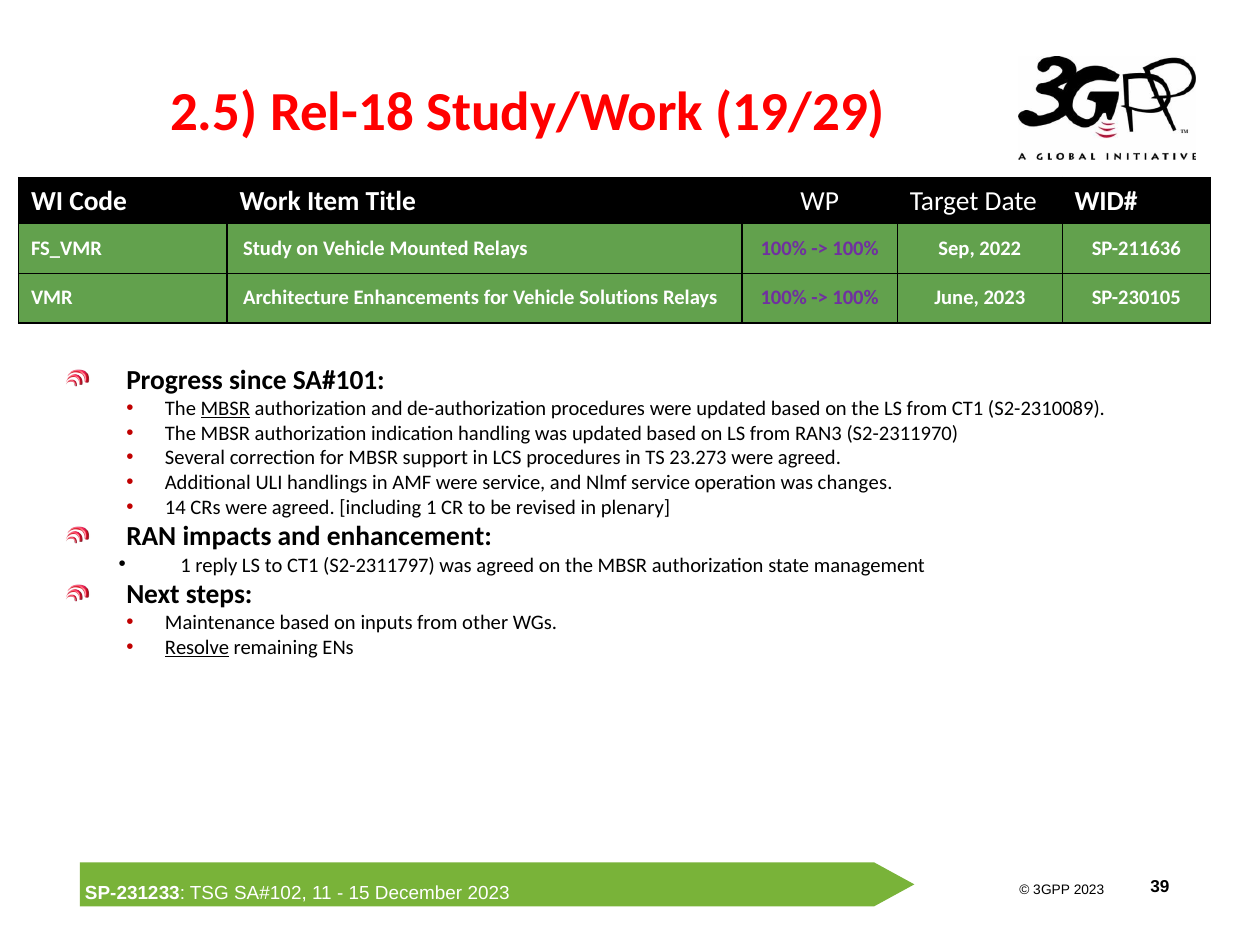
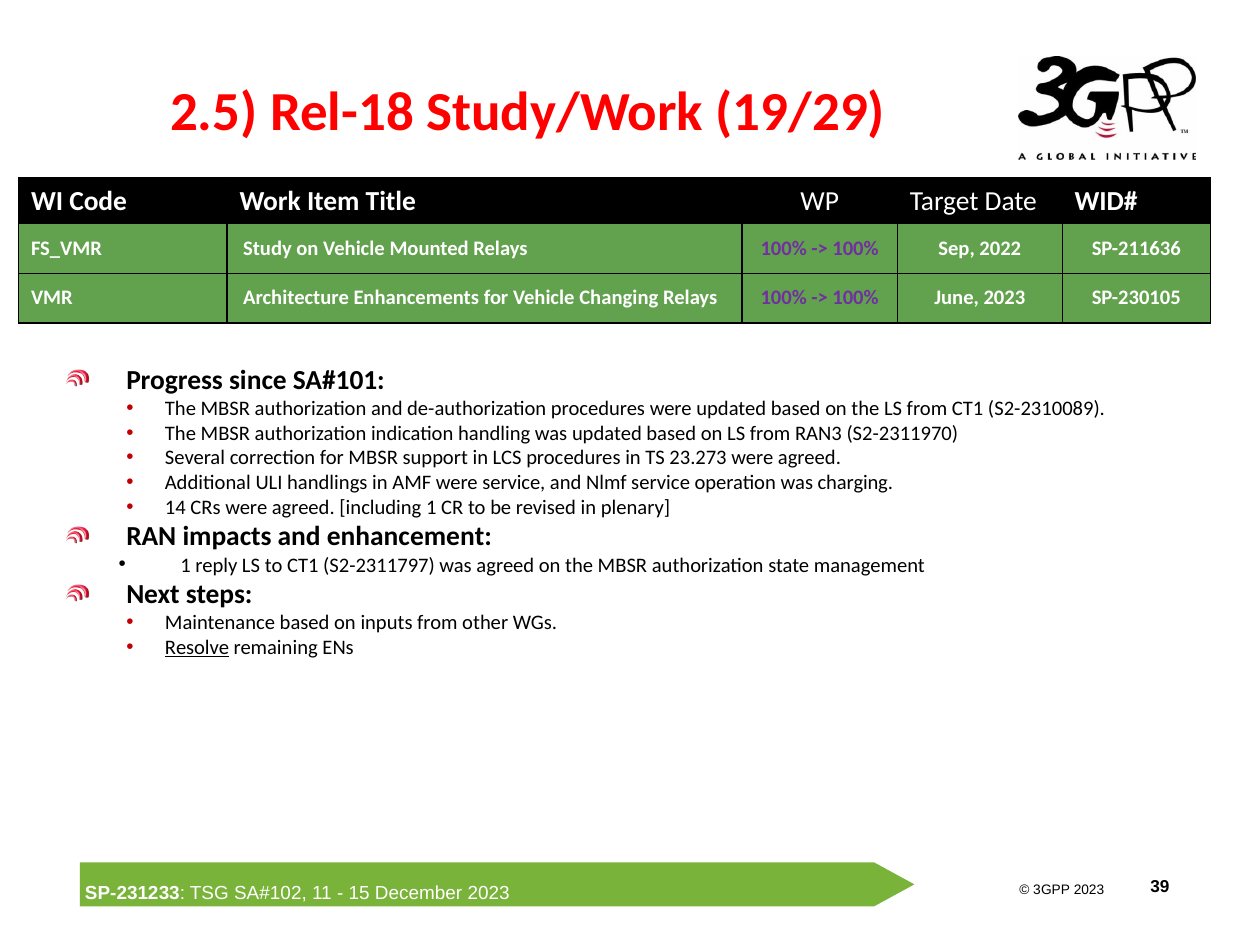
Solutions: Solutions -> Changing
MBSR at (225, 408) underline: present -> none
changes: changes -> charging
